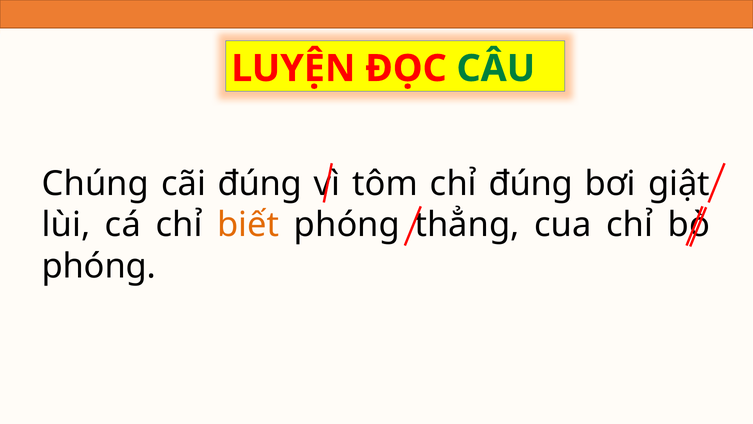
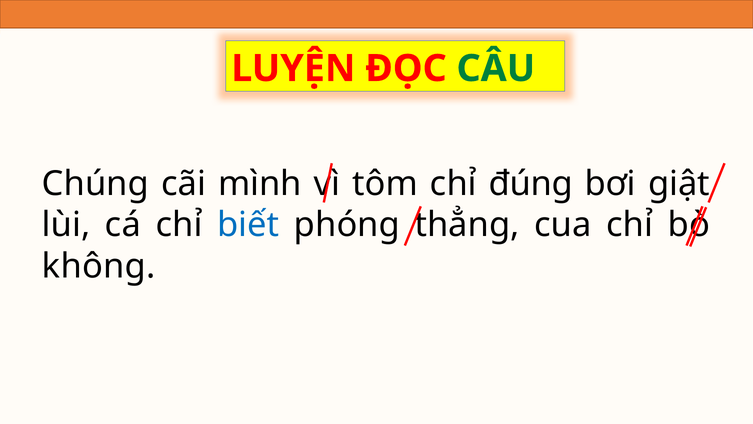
cãi đúng: đúng -> mình
biết colour: orange -> blue
phóng at (99, 266): phóng -> không
